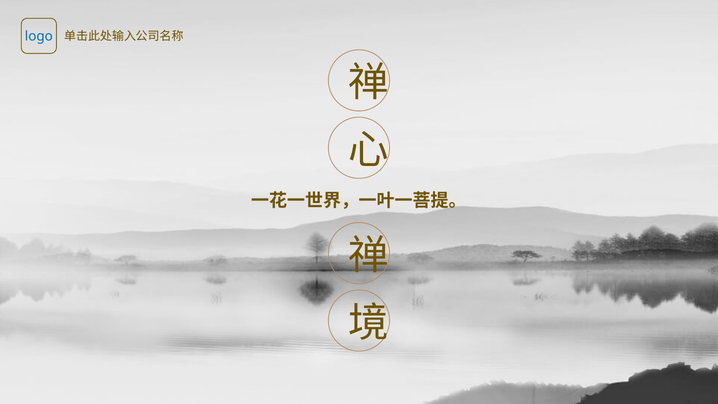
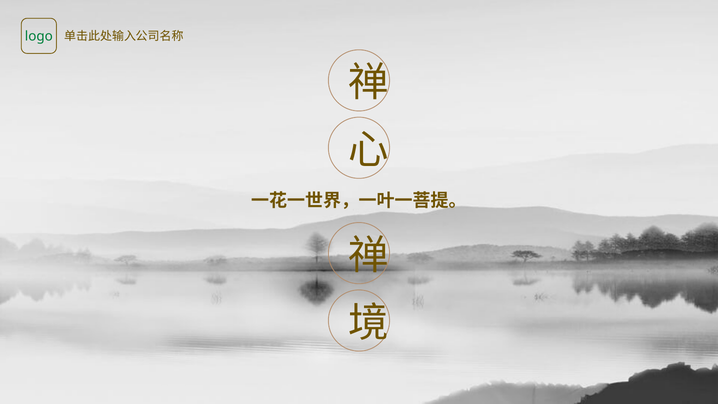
logo colour: blue -> green
